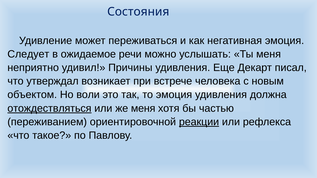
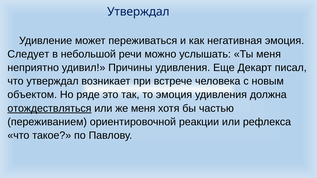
Состояния at (138, 12): Состояния -> Утверждал
ожидаемое: ожидаемое -> небольшой
воли: воли -> ряде
реакции underline: present -> none
